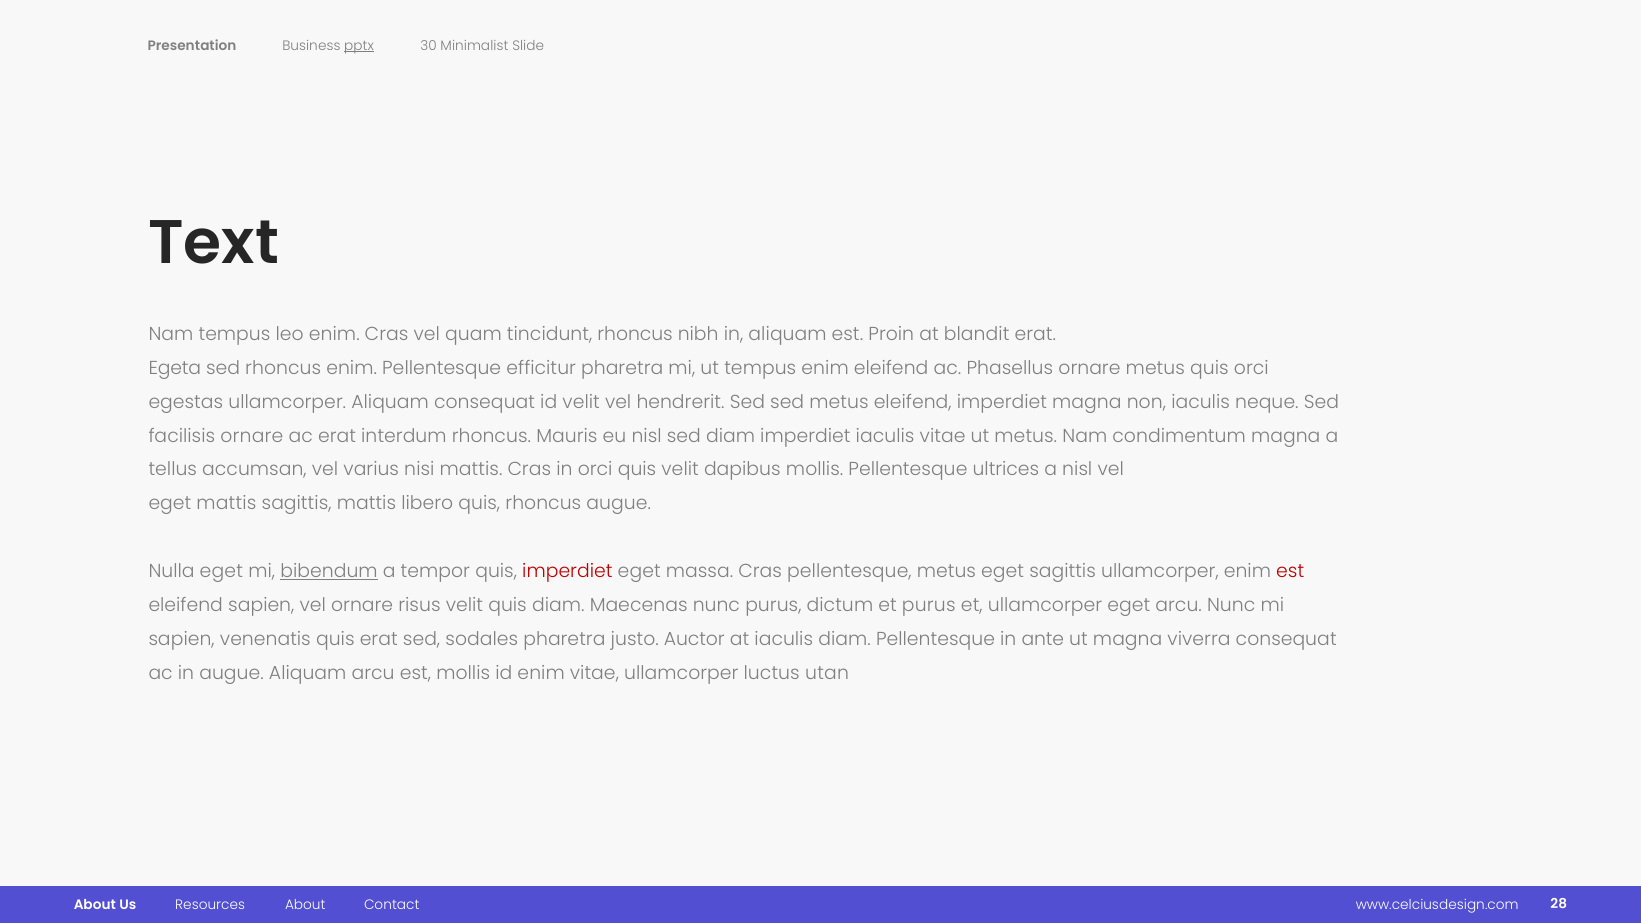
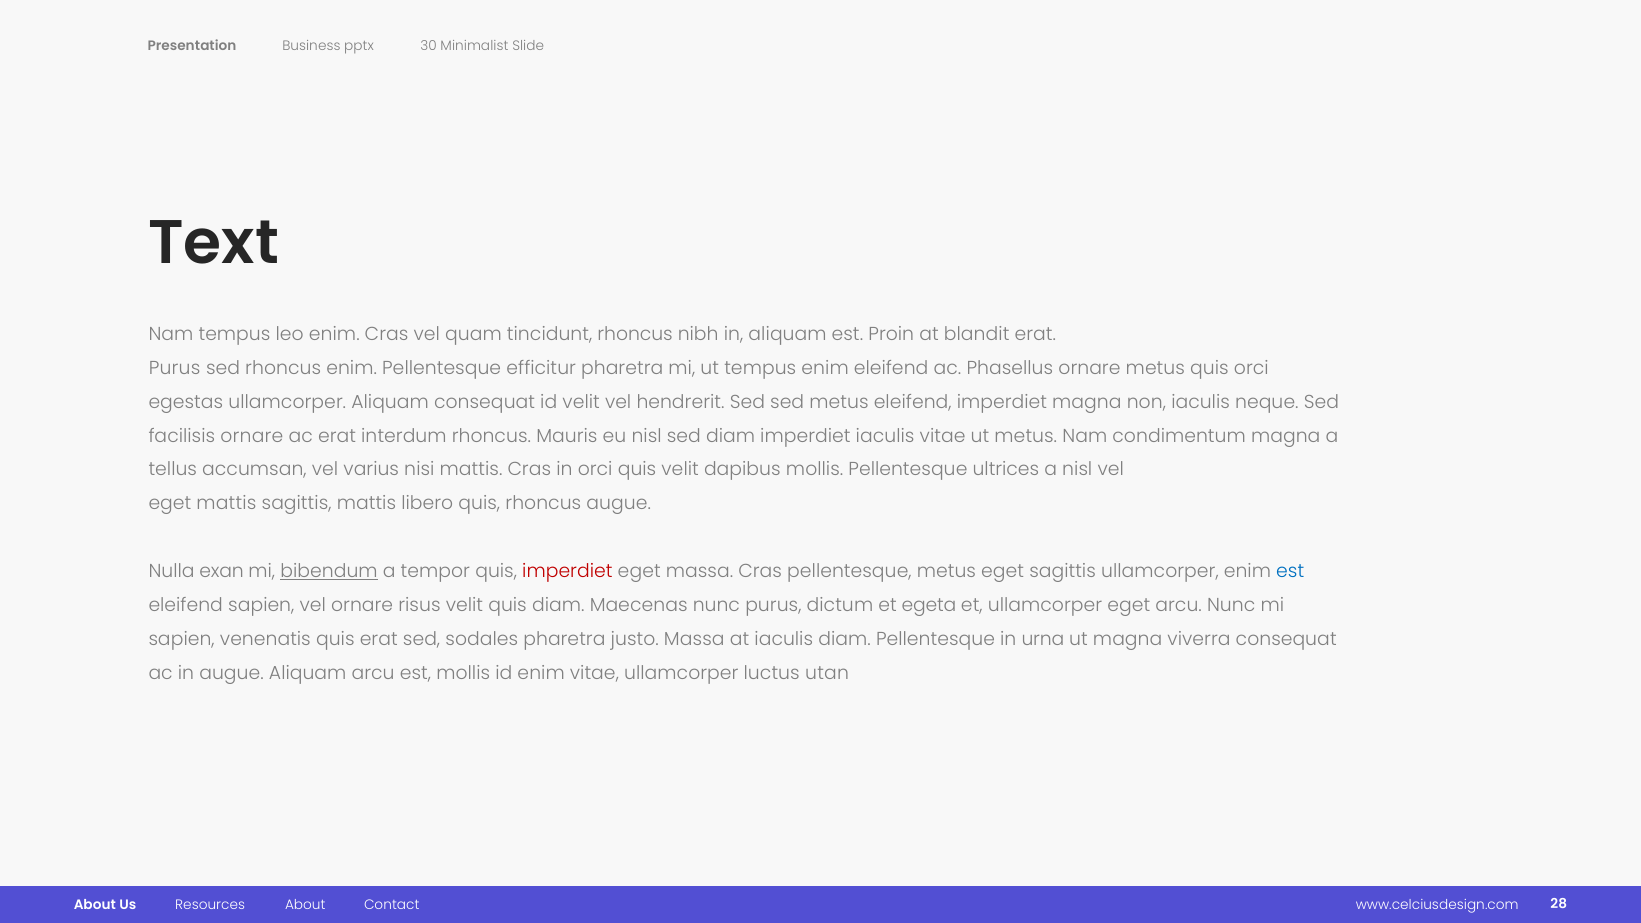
pptx underline: present -> none
Egeta at (175, 368): Egeta -> Purus
Nulla eget: eget -> exan
est at (1290, 571) colour: red -> blue
et purus: purus -> egeta
justo Auctor: Auctor -> Massa
ante: ante -> urna
